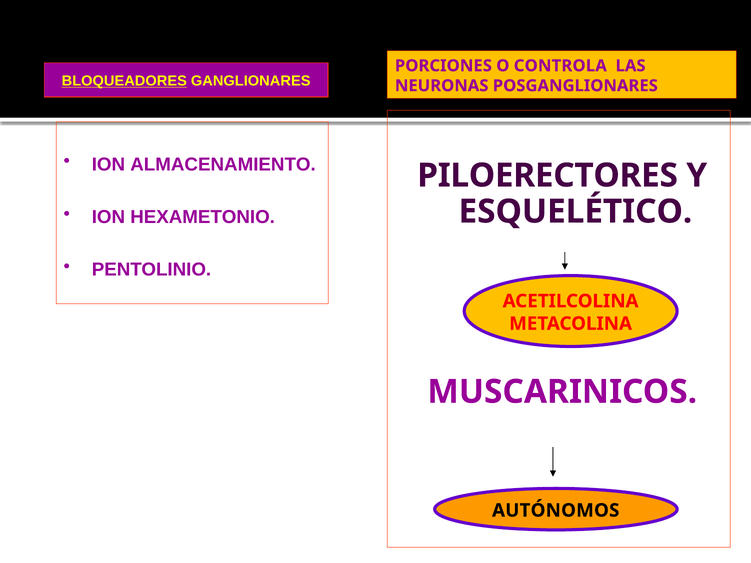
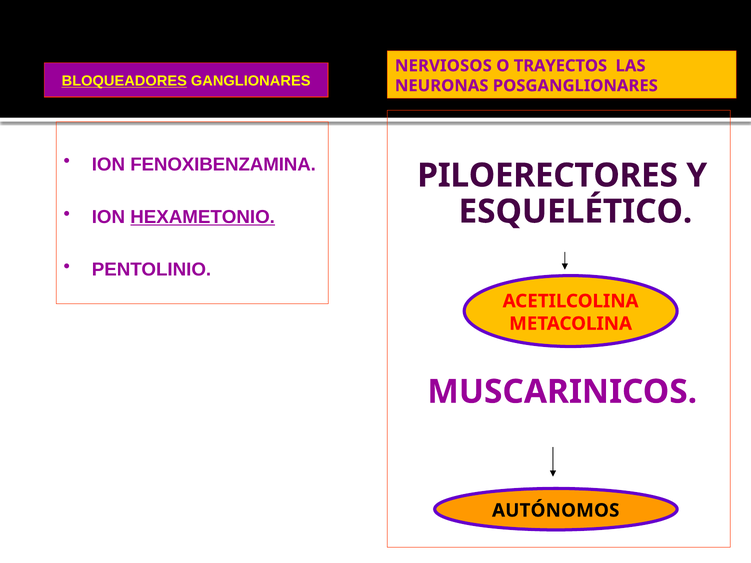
PORCIONES: PORCIONES -> NERVIOSOS
CONTROLA: CONTROLA -> TRAYECTOS
ALMACENAMIENTO: ALMACENAMIENTO -> FENOXIBENZAMINA
HEXAMETONIO underline: none -> present
